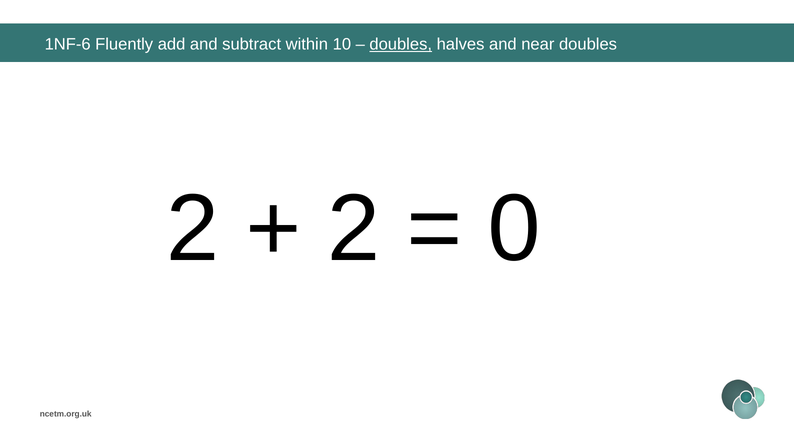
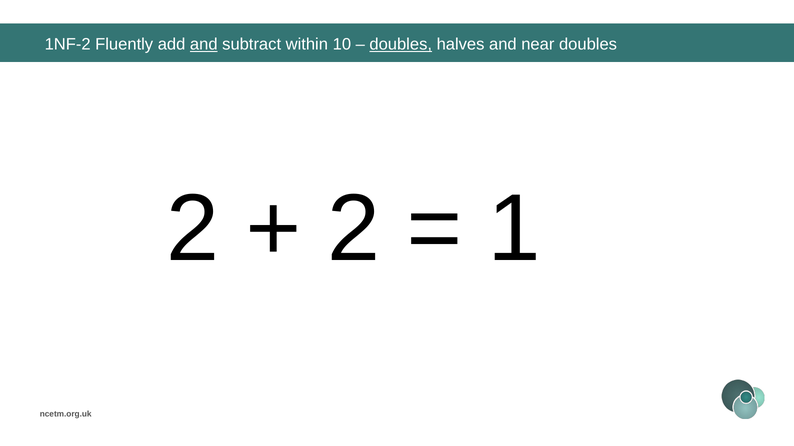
1NF-6: 1NF-6 -> 1NF-2
and at (204, 44) underline: none -> present
0: 0 -> 1
